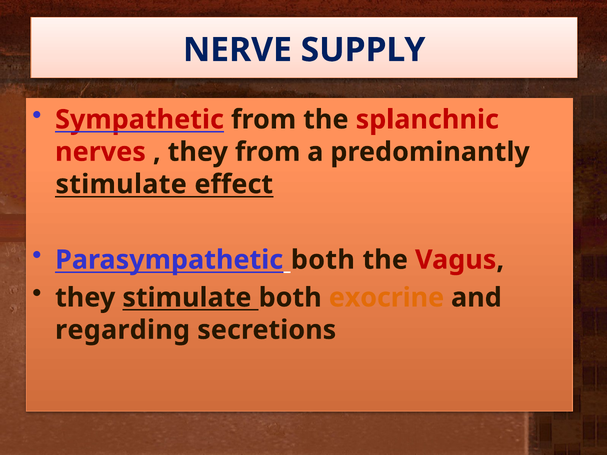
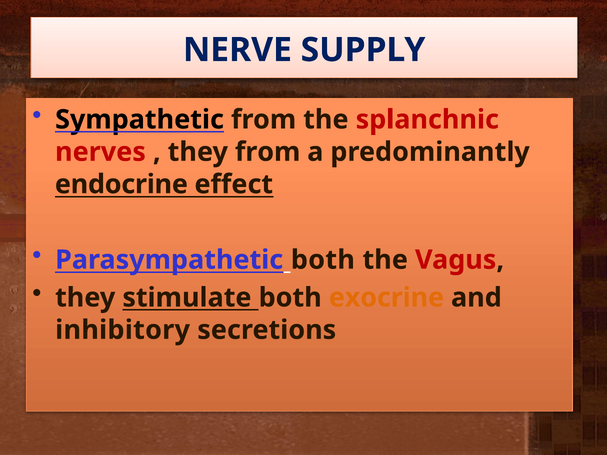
Sympathetic colour: red -> black
stimulate at (121, 184): stimulate -> endocrine
regarding: regarding -> inhibitory
